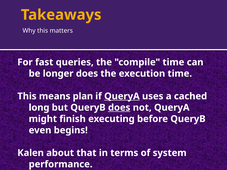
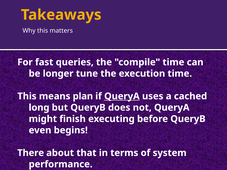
longer does: does -> tune
does at (119, 108) underline: present -> none
Kalen: Kalen -> There
